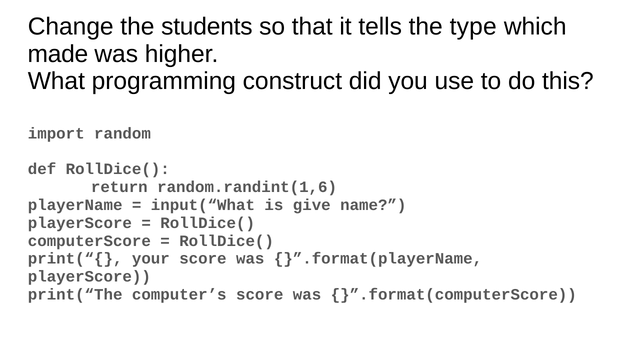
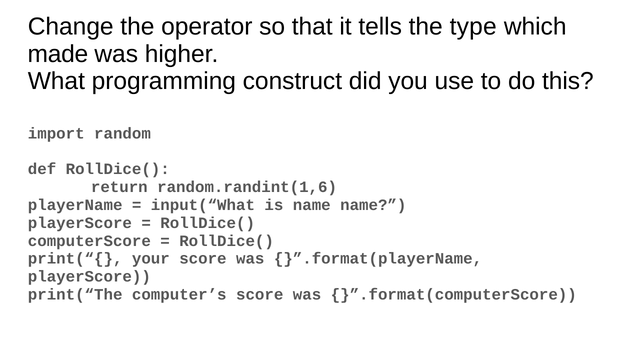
students: students -> operator
is give: give -> name
